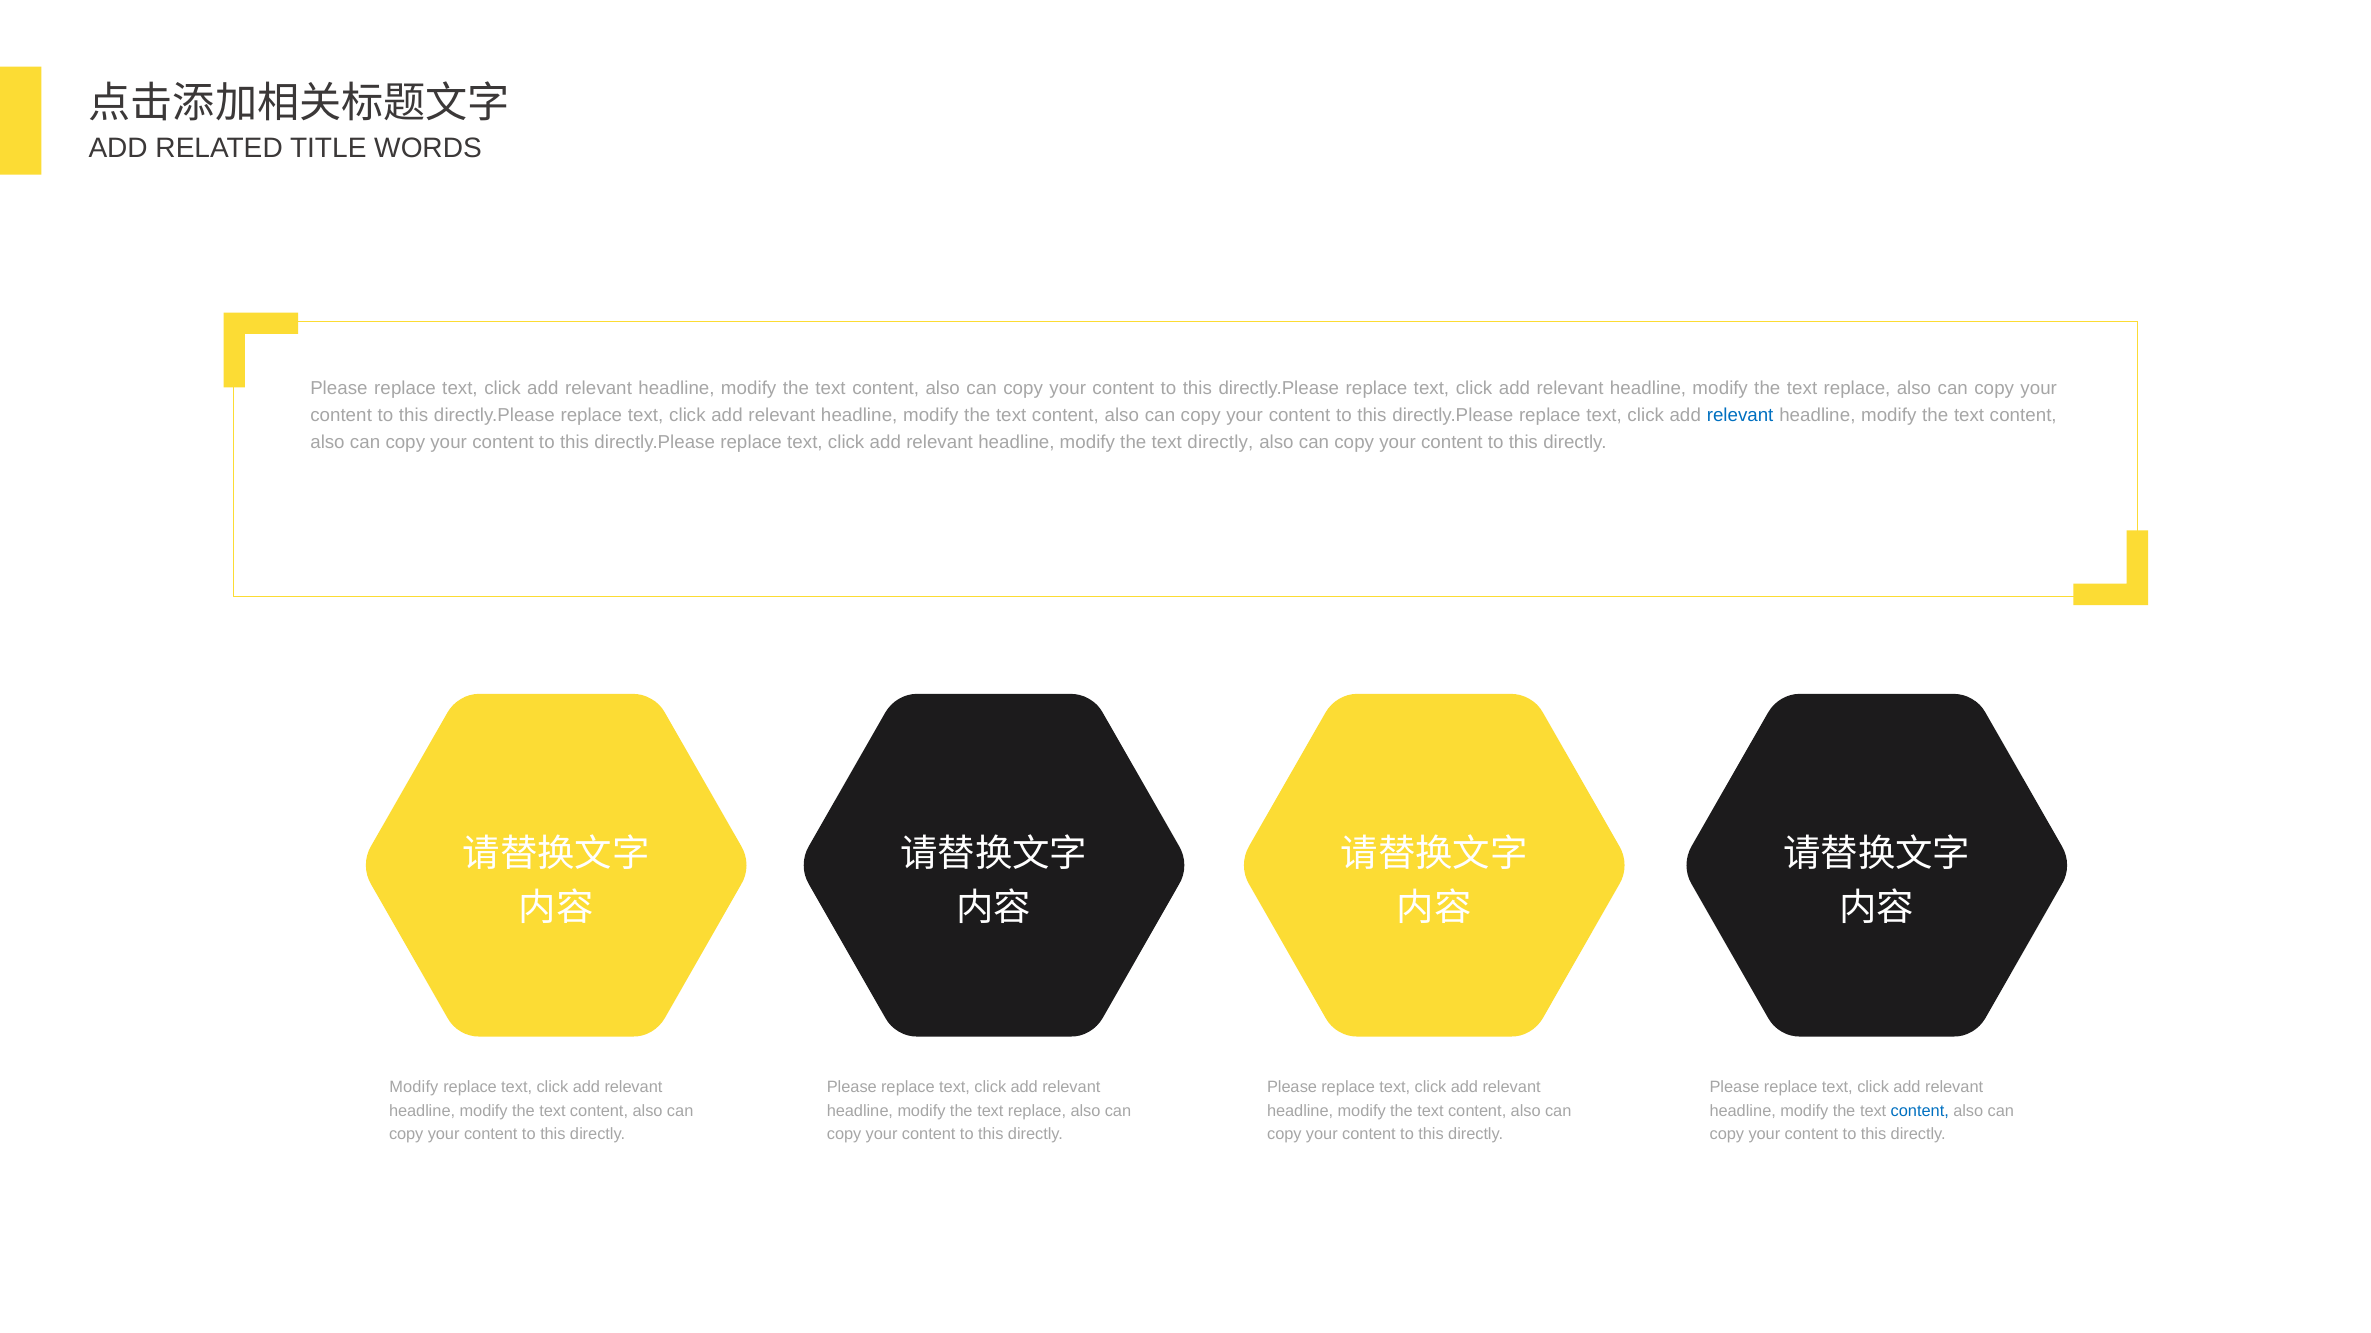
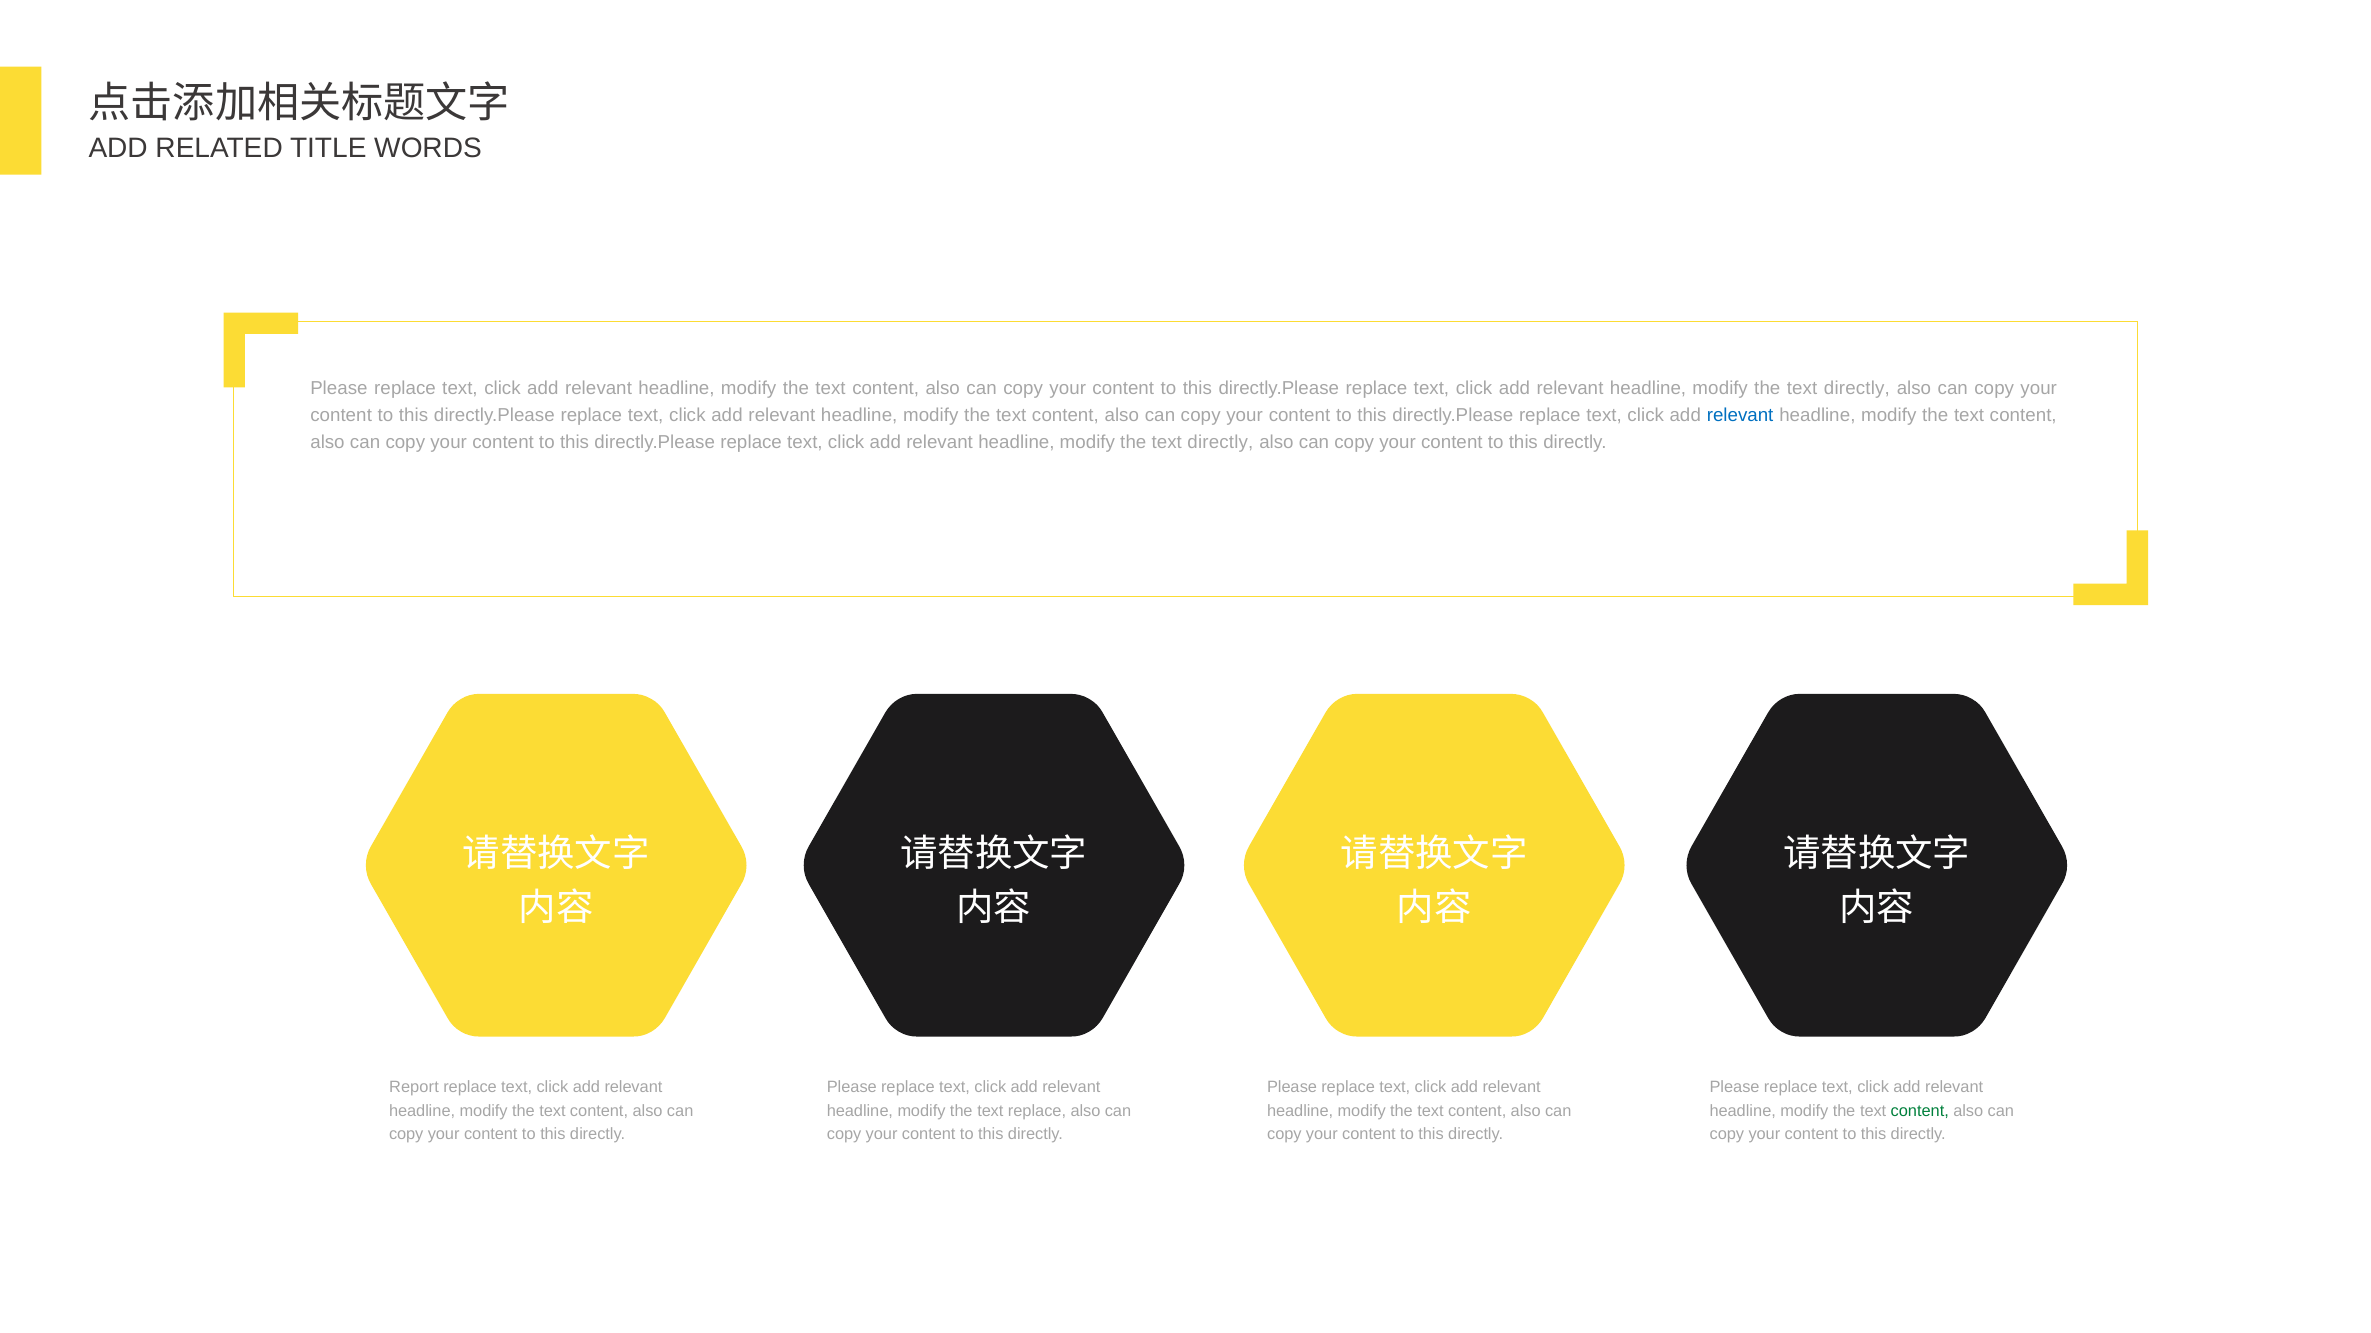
replace at (1857, 389): replace -> directly
Modify at (414, 1088): Modify -> Report
content at (1920, 1111) colour: blue -> green
